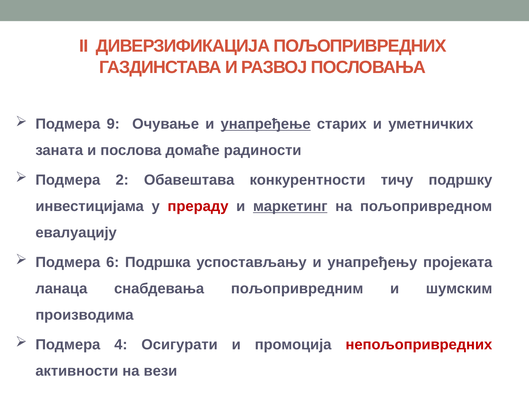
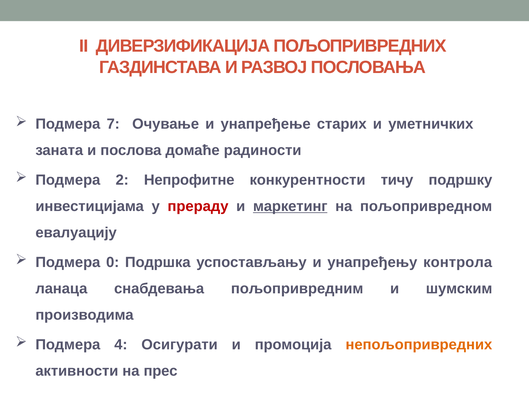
9: 9 -> 7
унапређење underline: present -> none
Обавештава: Обавештава -> Непрофитне
6: 6 -> 0
пројеката: пројеката -> контрола
непољопривредних colour: red -> orange
вези: вези -> прес
